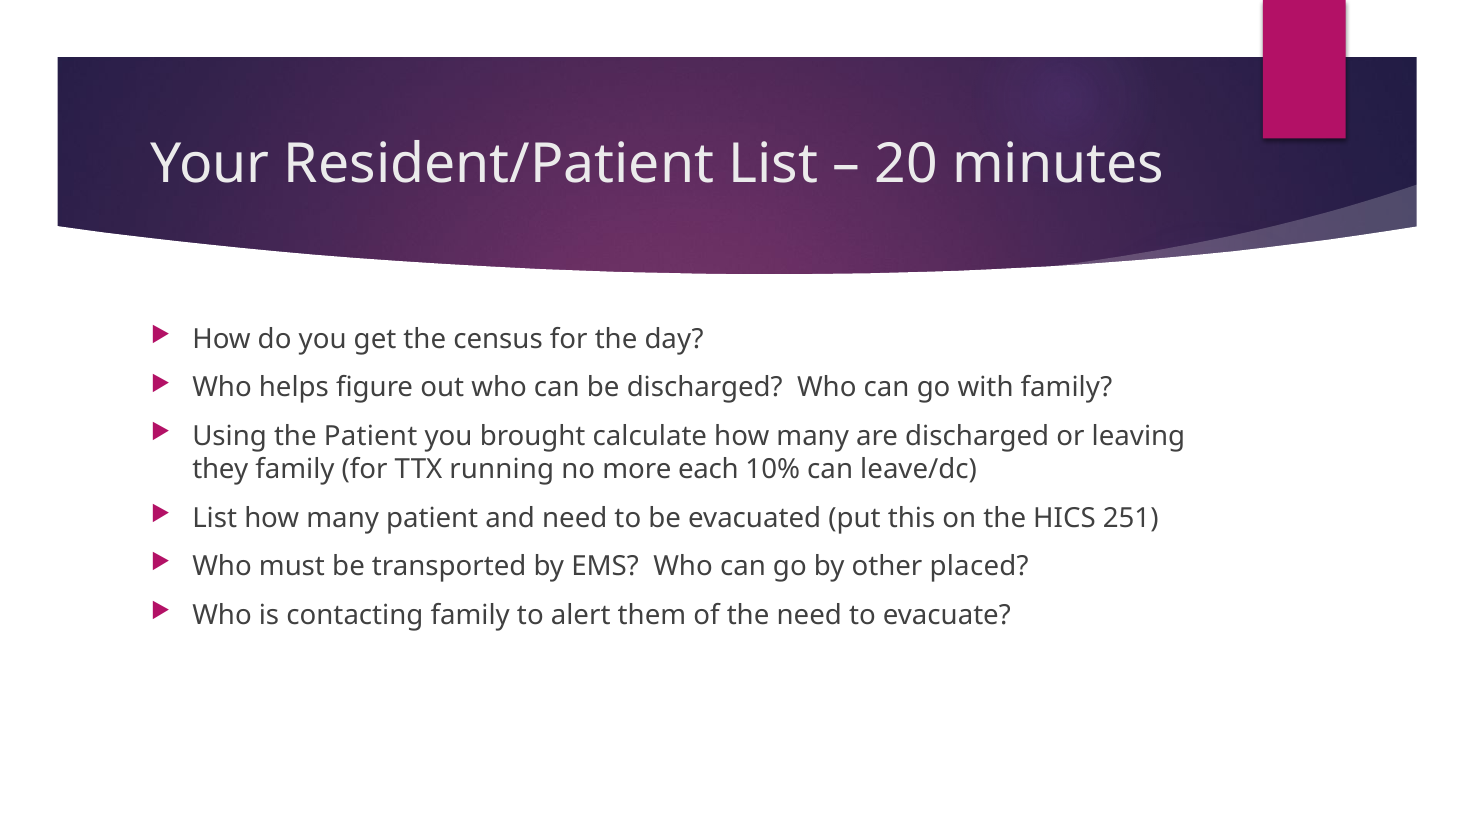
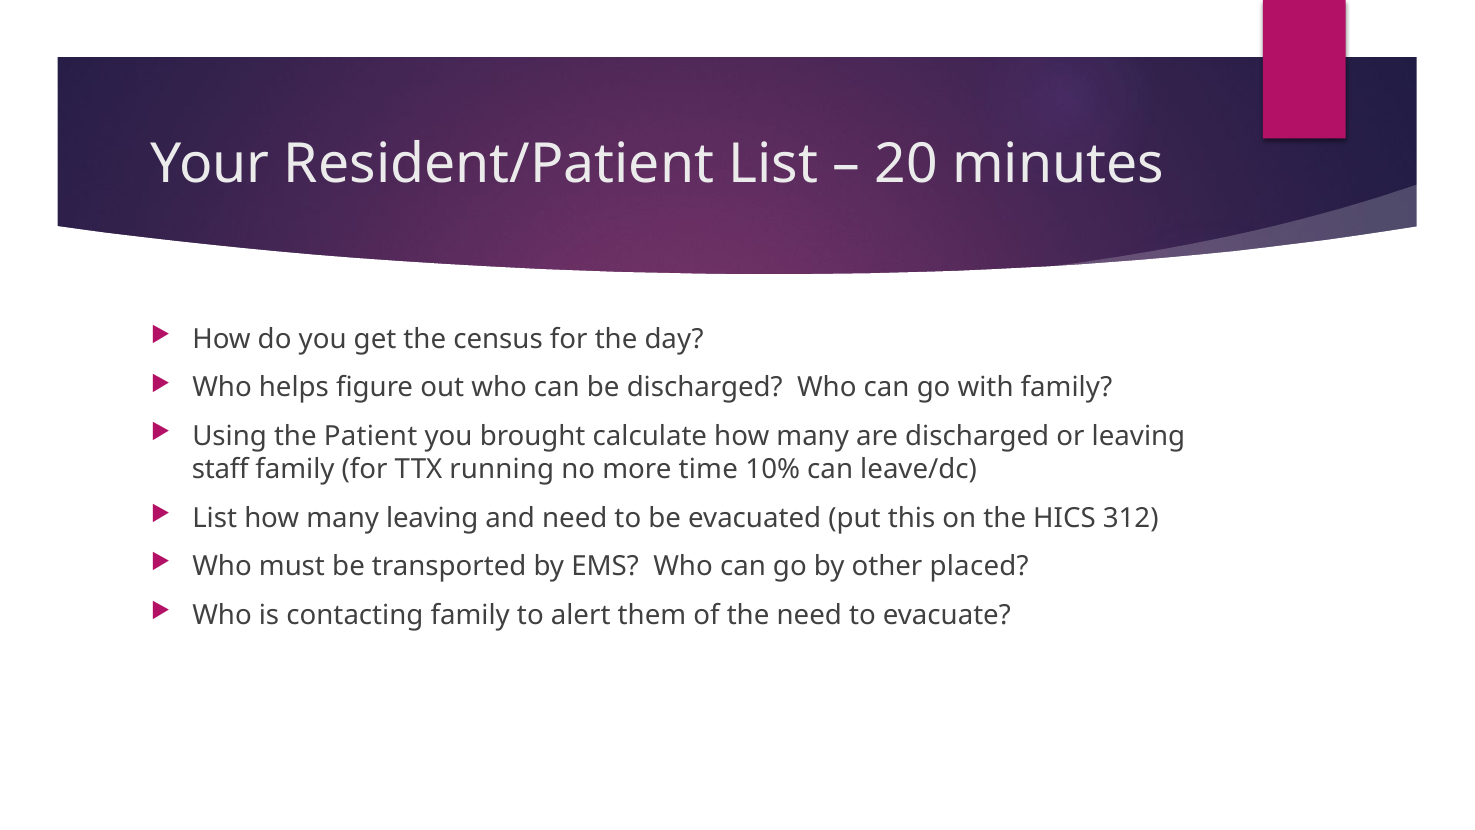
they: they -> staff
each: each -> time
many patient: patient -> leaving
251: 251 -> 312
